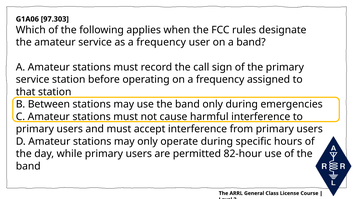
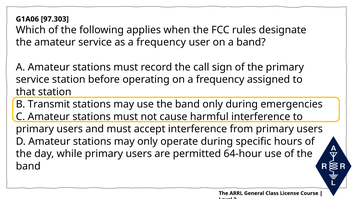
Between: Between -> Transmit
82-hour: 82-hour -> 64-hour
